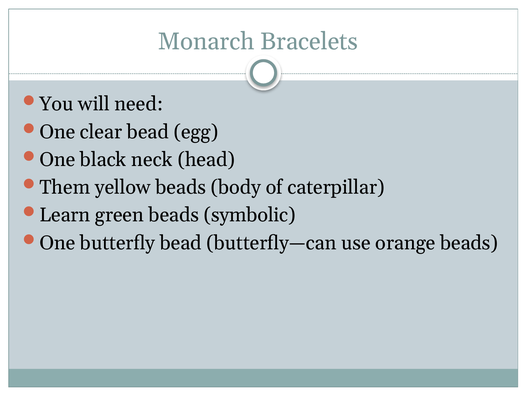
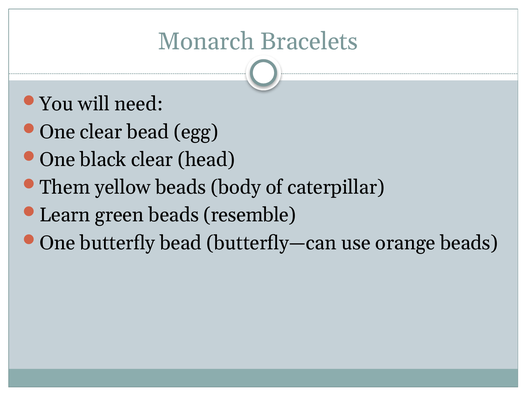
black neck: neck -> clear
symbolic: symbolic -> resemble
